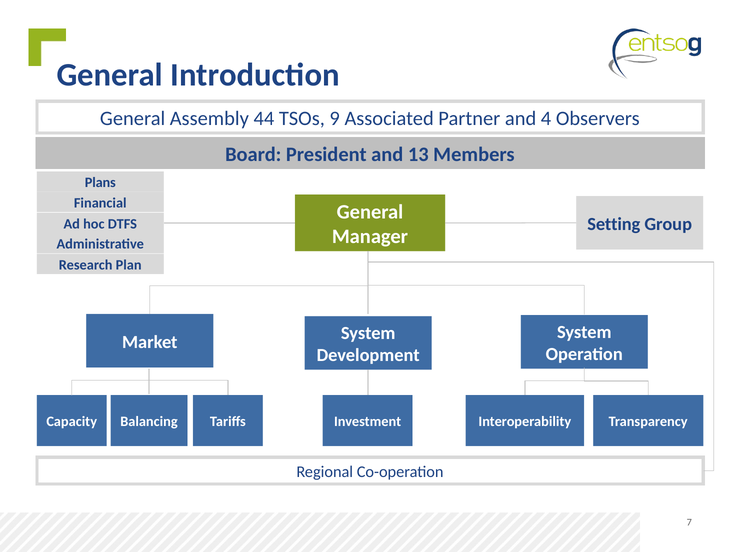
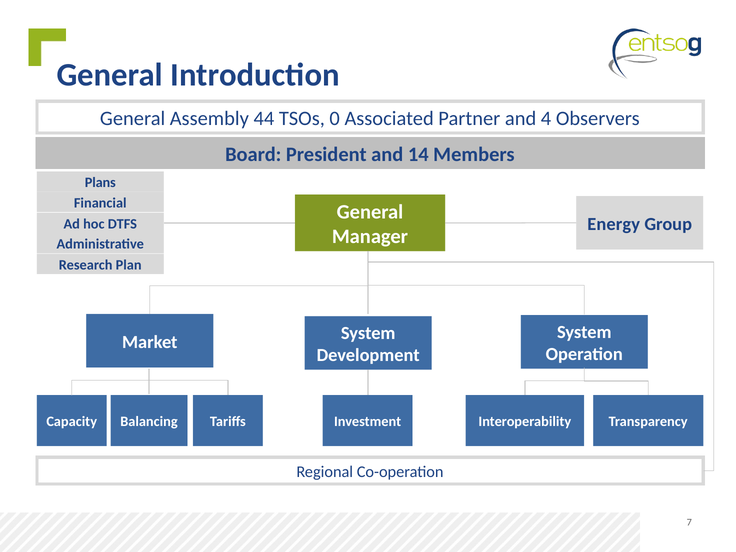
9: 9 -> 0
13: 13 -> 14
Setting: Setting -> Energy
